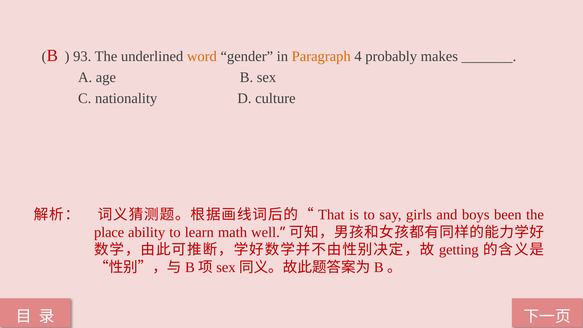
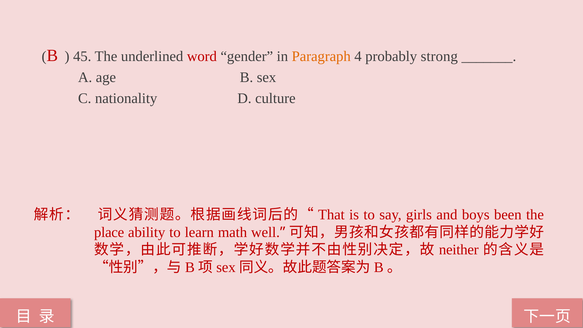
93: 93 -> 45
word colour: orange -> red
makes: makes -> strong
getting: getting -> neither
